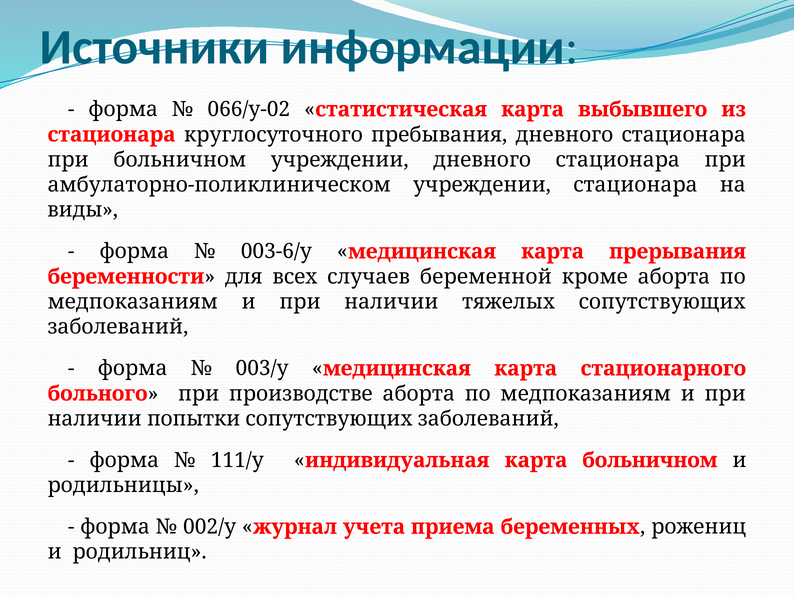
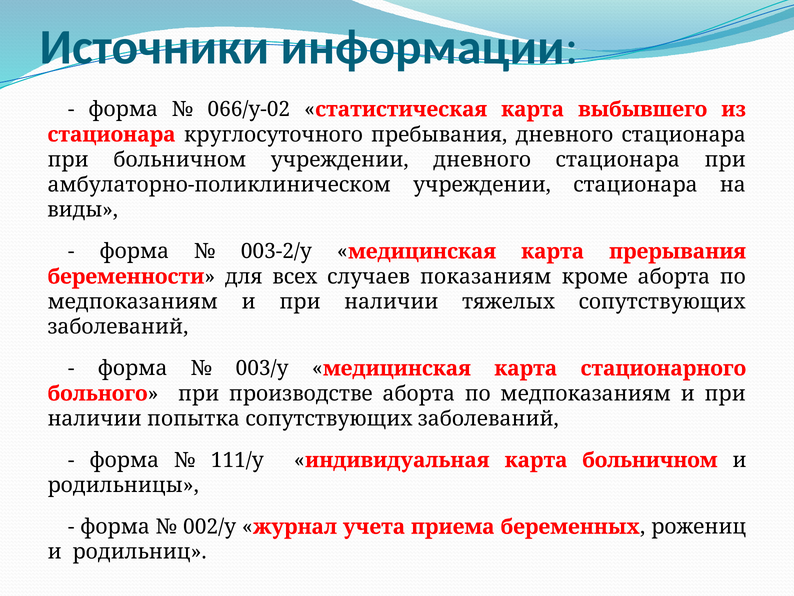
003-6/у: 003-6/у -> 003-2/у
беременной: беременной -> показаниям
попытки: попытки -> попытка
